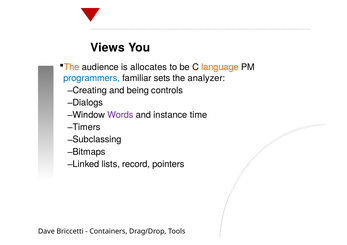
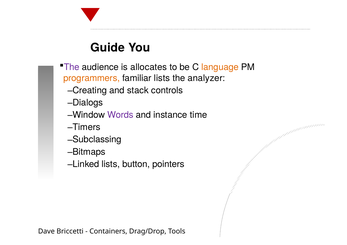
Views: Views -> Guide
The at (72, 67) colour: orange -> purple
programmers colour: blue -> orange
familiar sets: sets -> lists
being: being -> stack
record: record -> button
